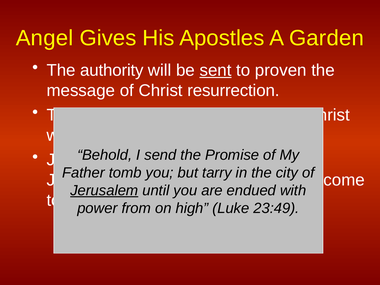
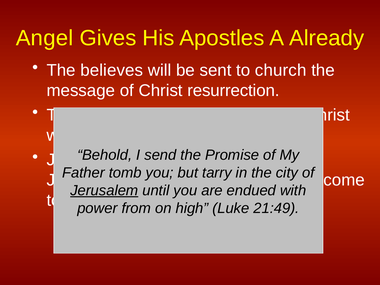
Garden: Garden -> Already
authority: authority -> believes
sent at (216, 70) underline: present -> none
proven: proven -> church
23:49: 23:49 -> 21:49
